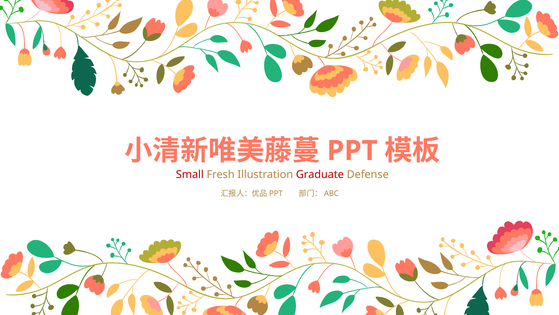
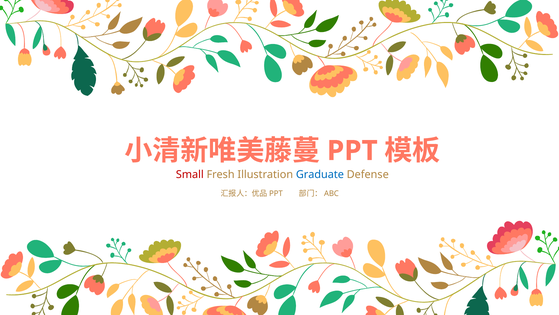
Graduate colour: red -> blue
